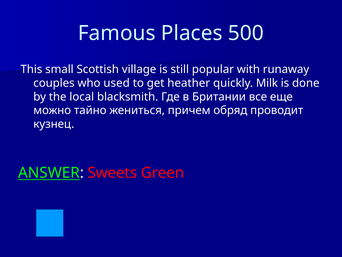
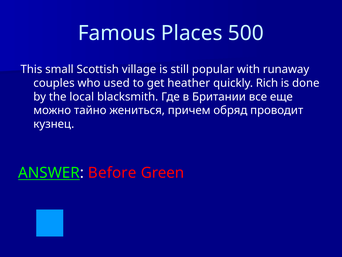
Milk: Milk -> Rich
Sweets: Sweets -> Before
